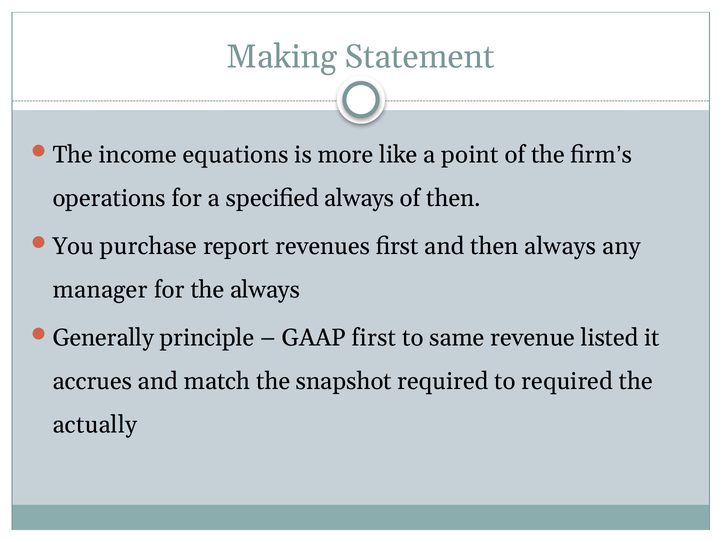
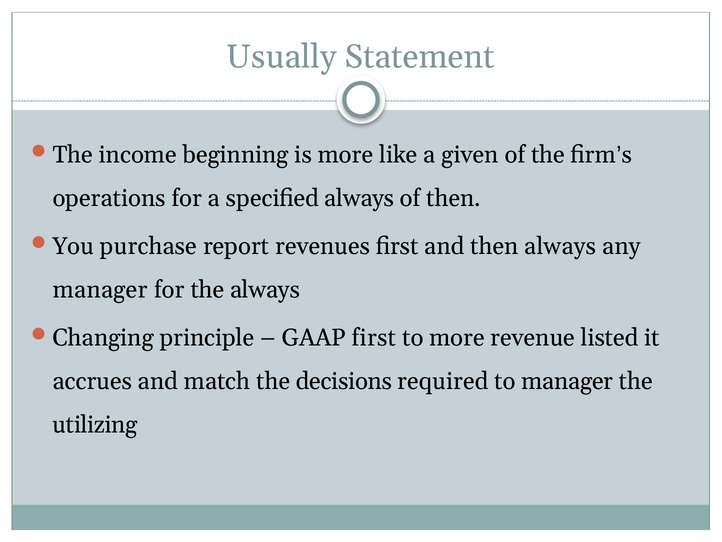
Making: Making -> Usually
equations: equations -> beginning
point: point -> given
Generally: Generally -> Changing
to same: same -> more
snapshot: snapshot -> decisions
to required: required -> manager
actually: actually -> utilizing
